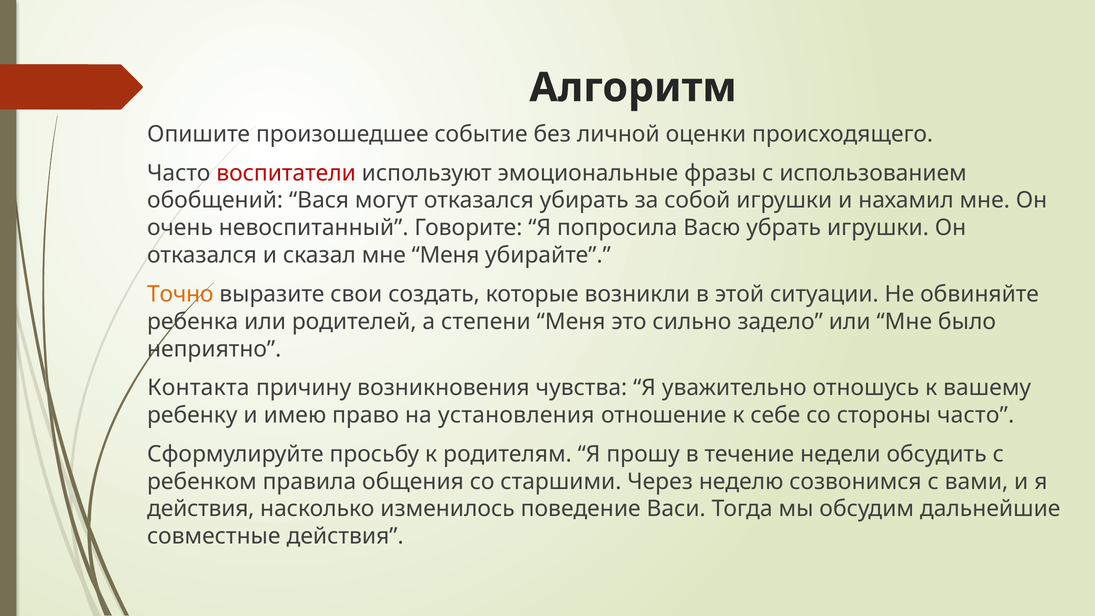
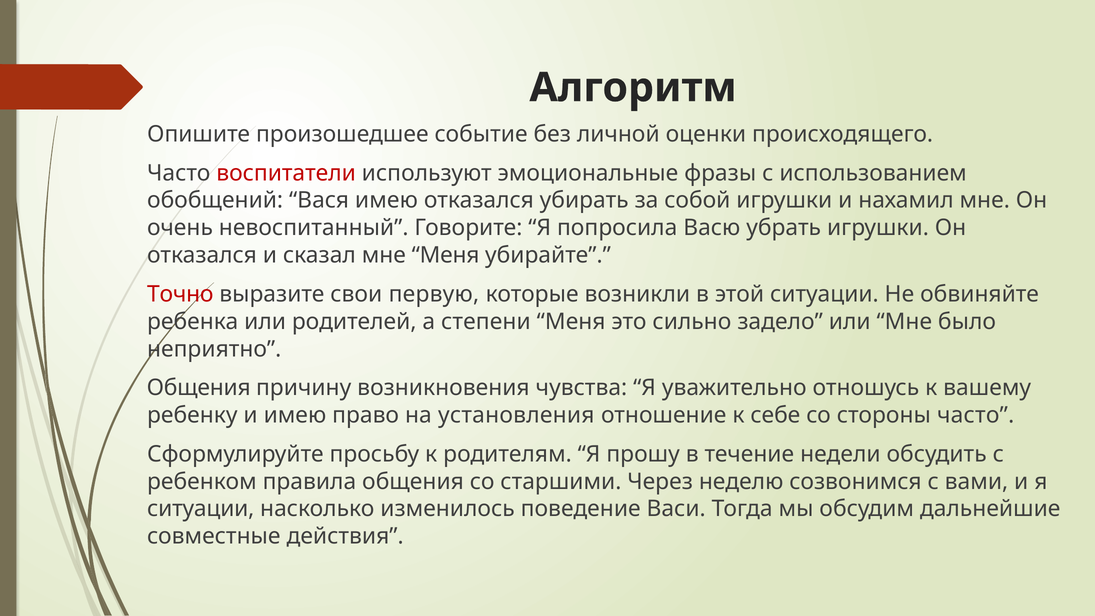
Вася могут: могут -> имею
Точно colour: orange -> red
создать: создать -> первую
Контакта at (198, 388): Контакта -> Общения
действия at (201, 509): действия -> ситуации
